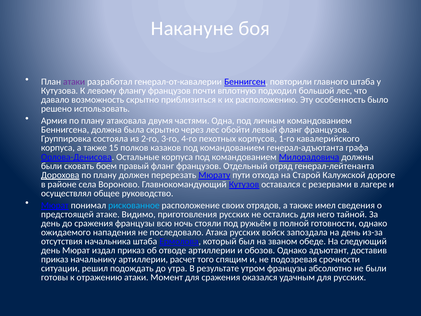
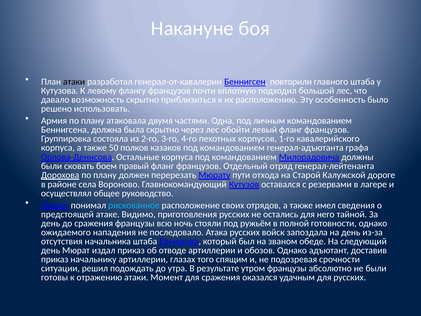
атаки at (74, 82) colour: purple -> black
15: 15 -> 50
расчет: расчет -> глазах
